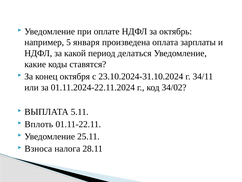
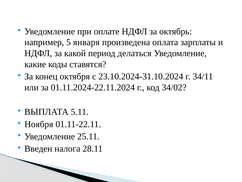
Вплоть: Вплоть -> Ноября
Взноса: Взноса -> Введен
